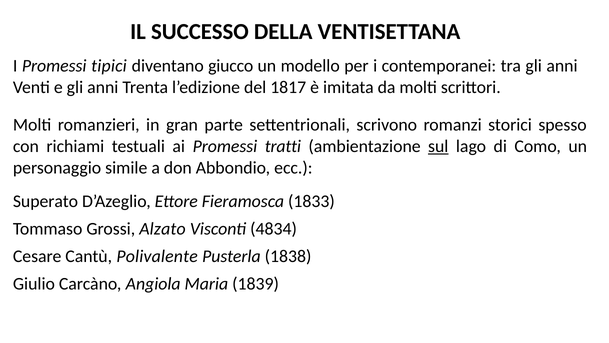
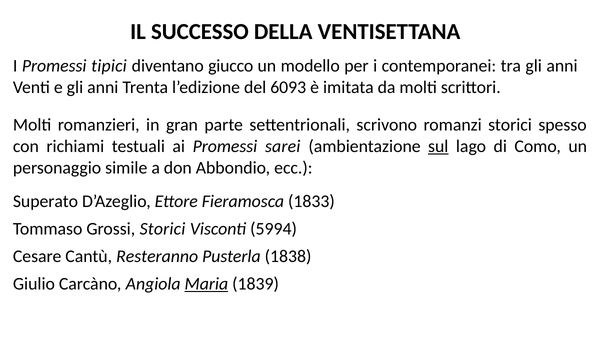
1817: 1817 -> 6093
tratti: tratti -> sarei
Grossi Alzato: Alzato -> Storici
4834: 4834 -> 5994
Polivalente: Polivalente -> Resteranno
Maria underline: none -> present
